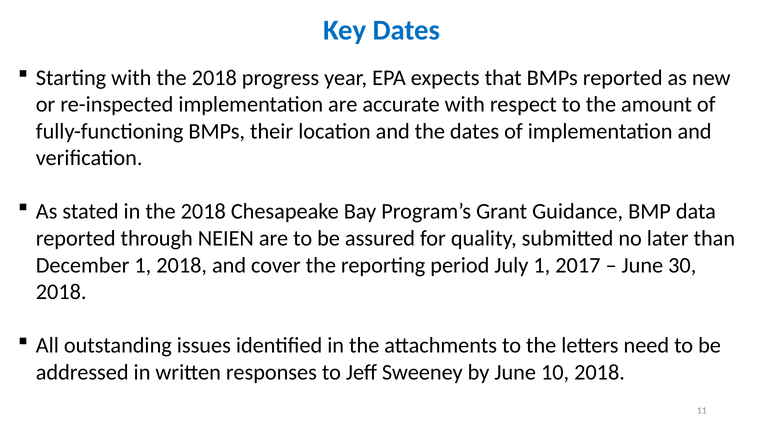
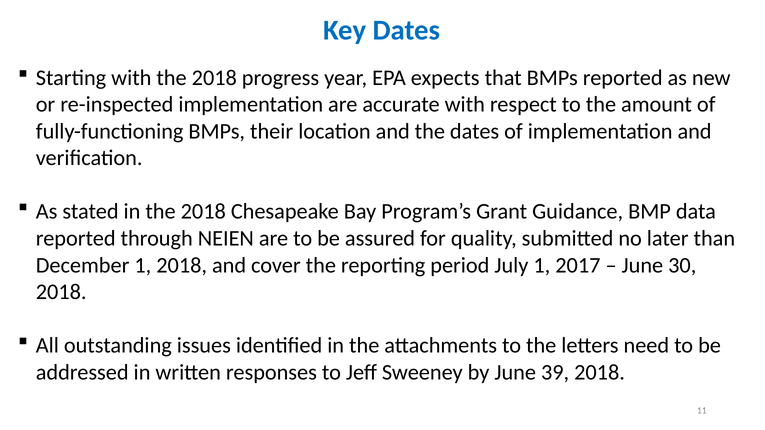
10: 10 -> 39
